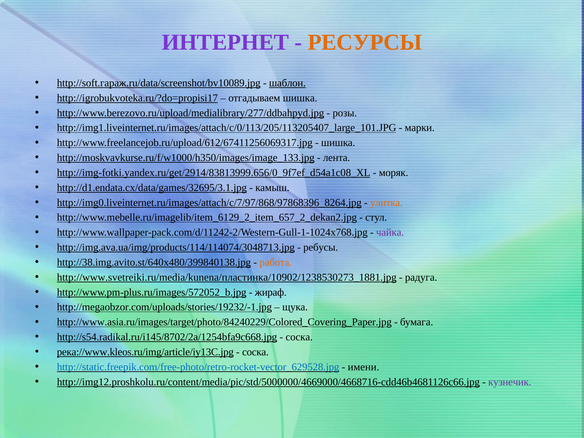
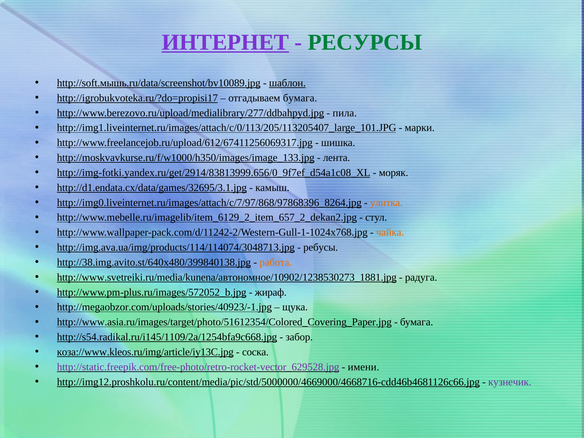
ИНТЕРНЕТ underline: none -> present
РЕСУРСЫ colour: orange -> green
http://soft.гараж.ru/data/screenshot/bv10089.jpg: http://soft.гараж.ru/data/screenshot/bv10089.jpg -> http://soft.мышь.ru/data/screenshot/bv10089.jpg
отгадываем шишка: шишка -> бумага
розы: розы -> пила
чайка colour: purple -> orange
http://www.svetreiki.ru/media/kunena/пластинка/10902/1238530273_1881.jpg: http://www.svetreiki.ru/media/kunena/пластинка/10902/1238530273_1881.jpg -> http://www.svetreiki.ru/media/kunena/автономное/10902/1238530273_1881.jpg
http://megaobzor.com/uploads/stories/19232/-1.jpg: http://megaobzor.com/uploads/stories/19232/-1.jpg -> http://megaobzor.com/uploads/stories/40923/-1.jpg
http://www.asia.ru/images/target/photo/84240229/Colored_Covering_Paper.jpg: http://www.asia.ru/images/target/photo/84240229/Colored_Covering_Paper.jpg -> http://www.asia.ru/images/target/photo/51612354/Colored_Covering_Paper.jpg
http://s54.radikal.ru/i145/8702/2a/1254bfa9c668.jpg: http://s54.radikal.ru/i145/8702/2a/1254bfa9c668.jpg -> http://s54.radikal.ru/i145/1109/2a/1254bfa9c668.jpg
соска at (299, 337): соска -> забор
река://www.kleos.ru/img/article/iy13C.jpg: река://www.kleos.ru/img/article/iy13C.jpg -> коза://www.kleos.ru/img/article/iy13C.jpg
http://static.freepik.com/free-photo/retro-rocket-vector_629528.jpg colour: blue -> purple
